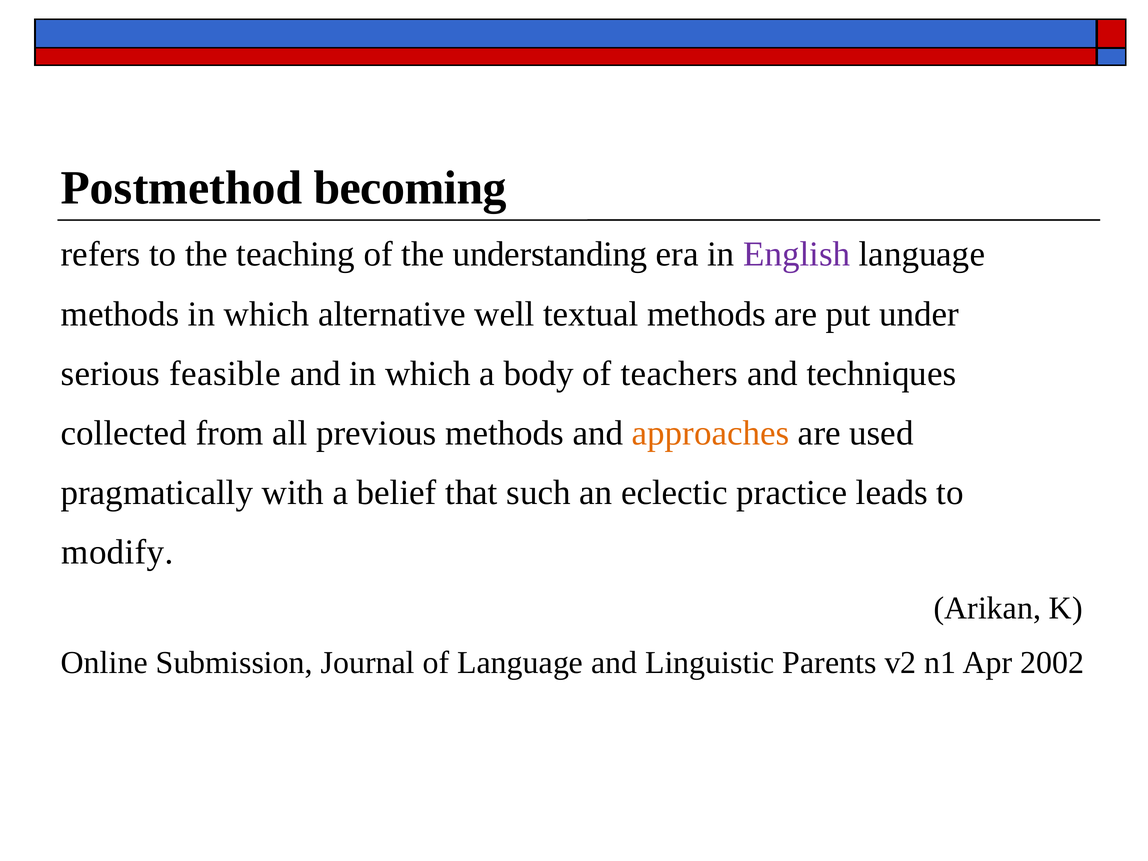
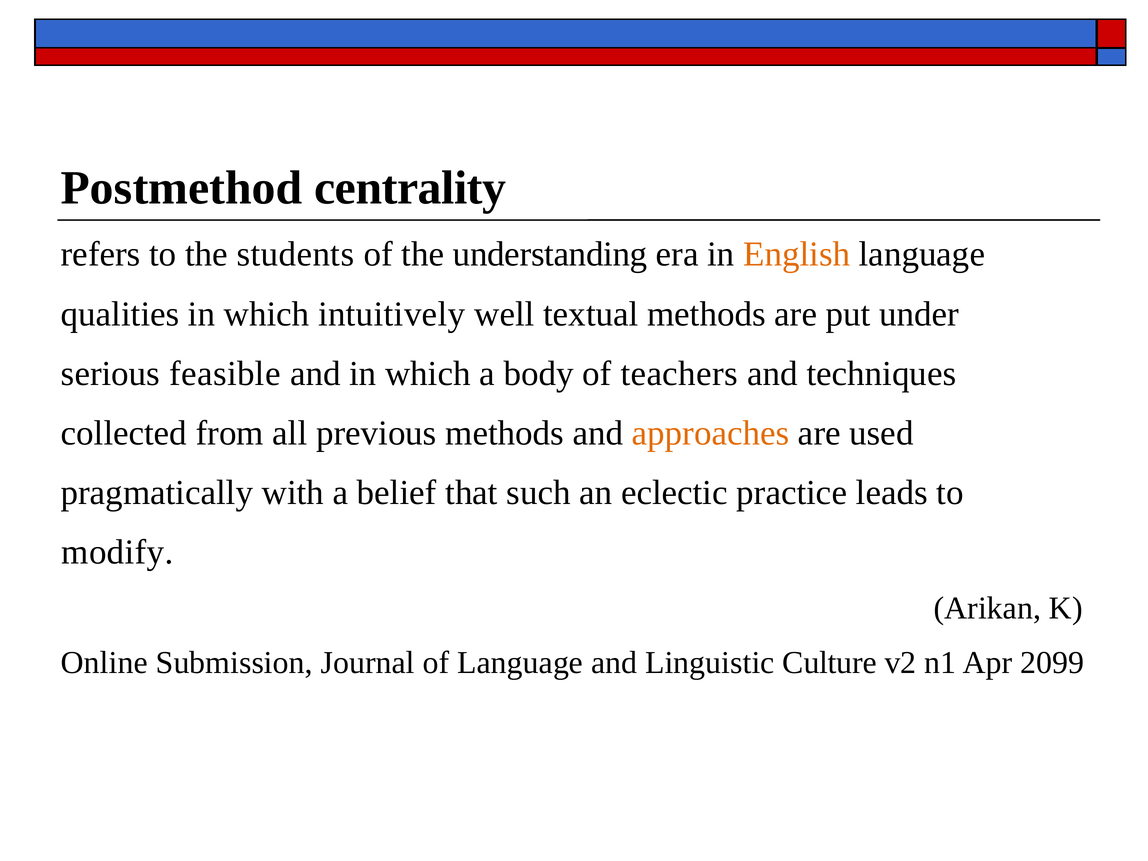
becoming: becoming -> centrality
teaching: teaching -> students
English colour: purple -> orange
methods at (120, 314): methods -> qualities
alternative: alternative -> intuitively
Parents: Parents -> Culture
2002: 2002 -> 2099
